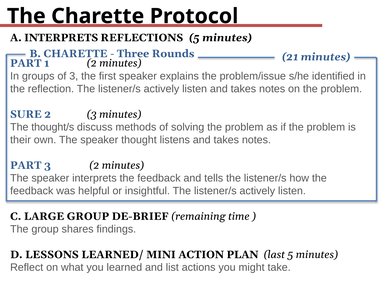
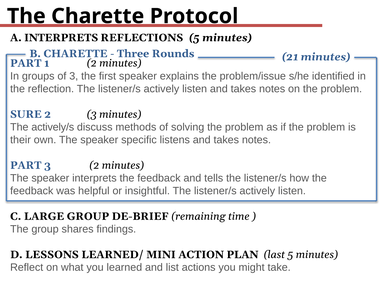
thought/s: thought/s -> actively/s
thought: thought -> specific
